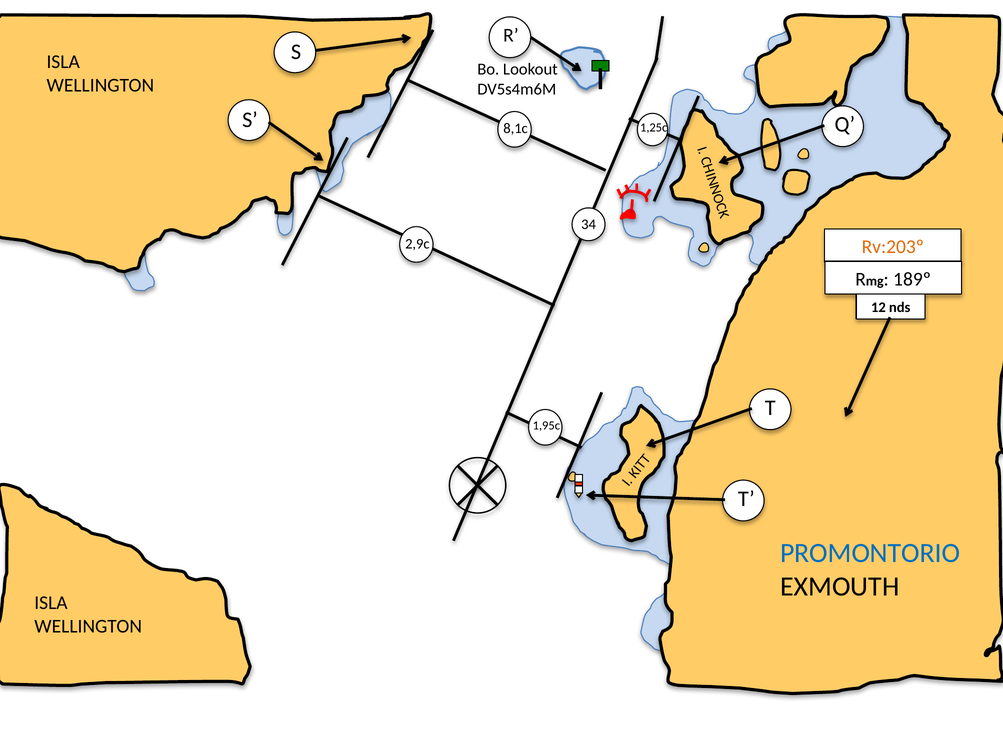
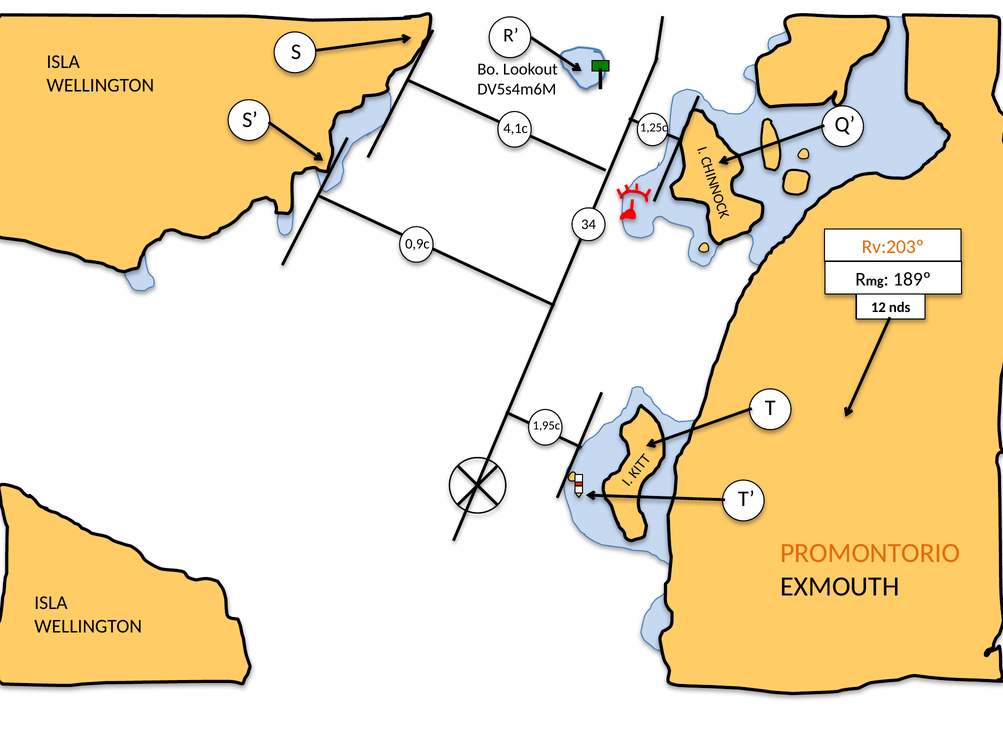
8,1c: 8,1c -> 4,1c
2,9c: 2,9c -> 0,9c
PROMONTORIO colour: blue -> orange
